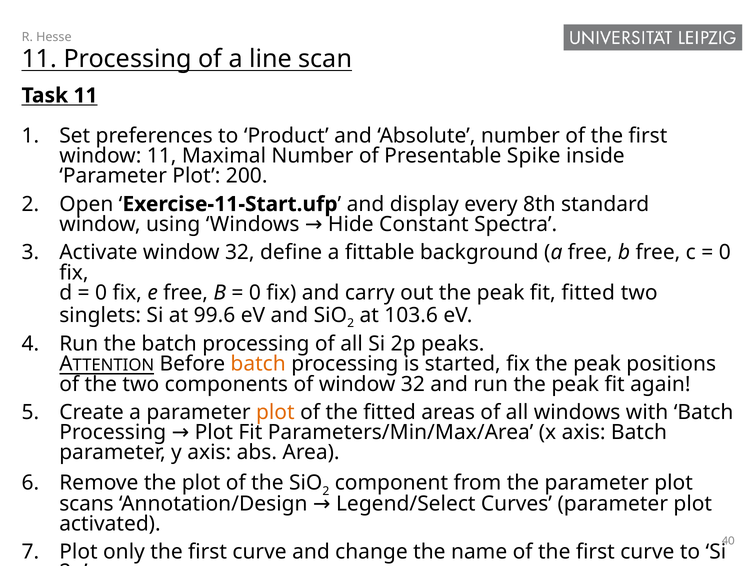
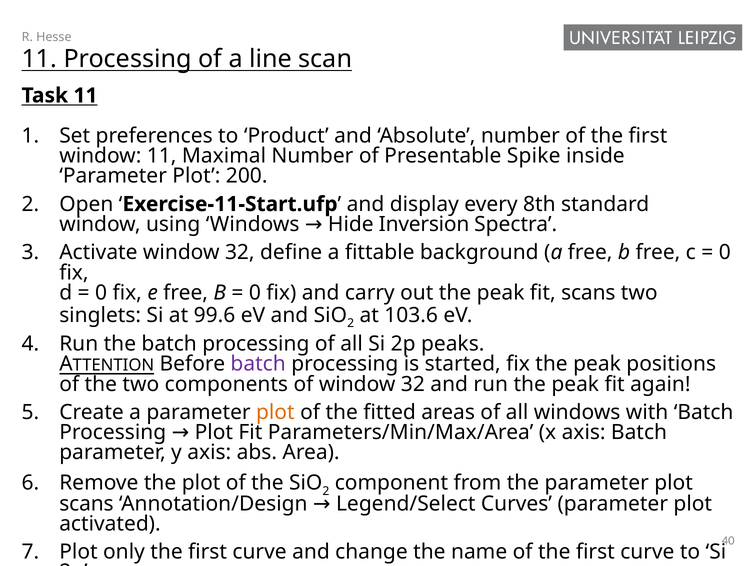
Constant: Constant -> Inversion
fit fitted: fitted -> scans
batch at (258, 364) colour: orange -> purple
